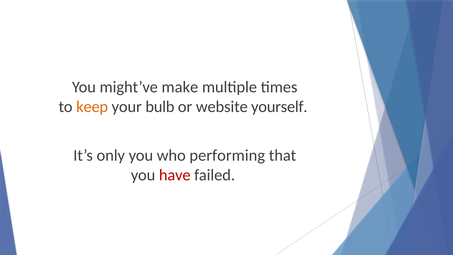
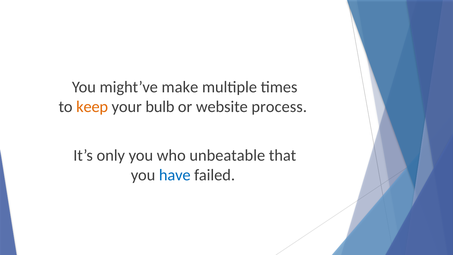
yourself: yourself -> process
performing: performing -> unbeatable
have colour: red -> blue
